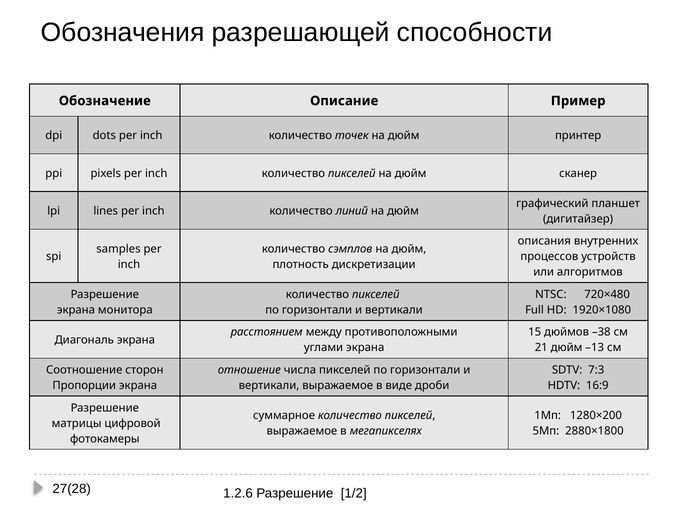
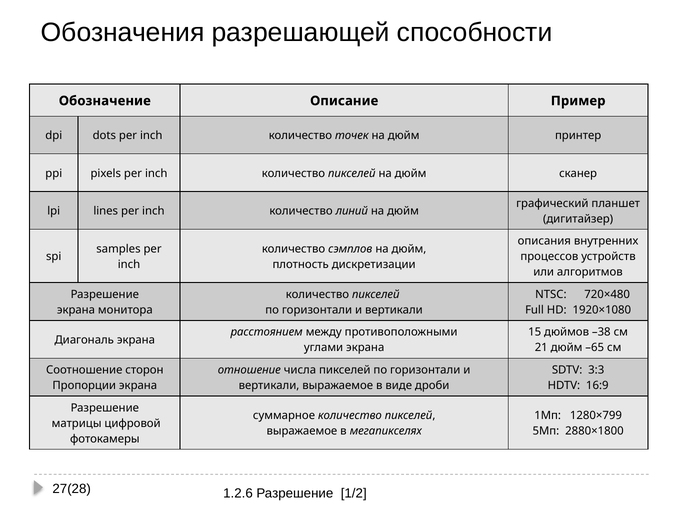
–13: –13 -> –65
7:3: 7:3 -> 3:3
1280×200: 1280×200 -> 1280×799
